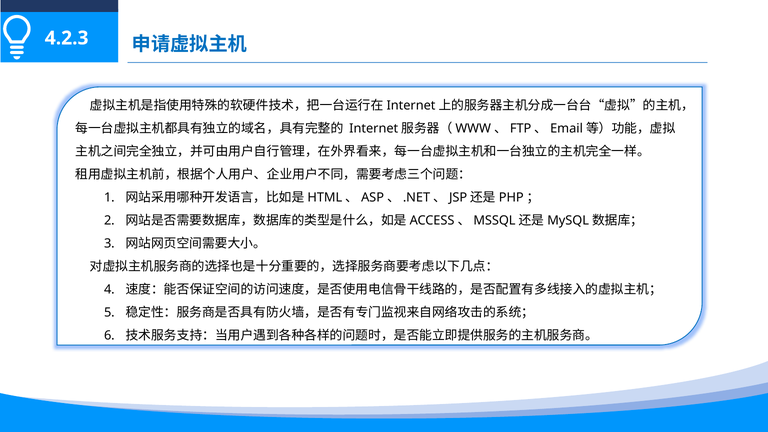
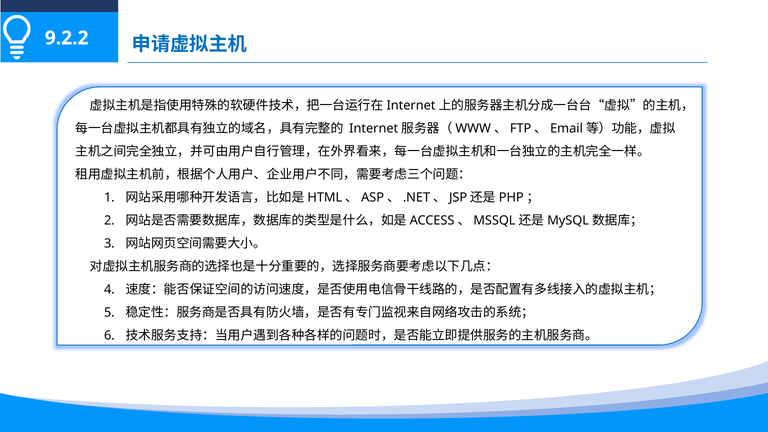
4.2.3: 4.2.3 -> 9.2.2
